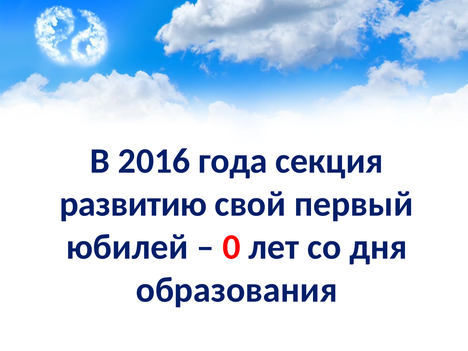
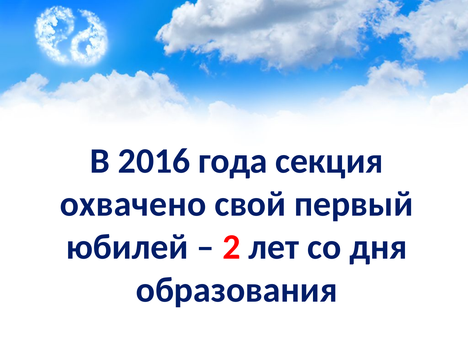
развитию: развитию -> охвачено
0: 0 -> 2
